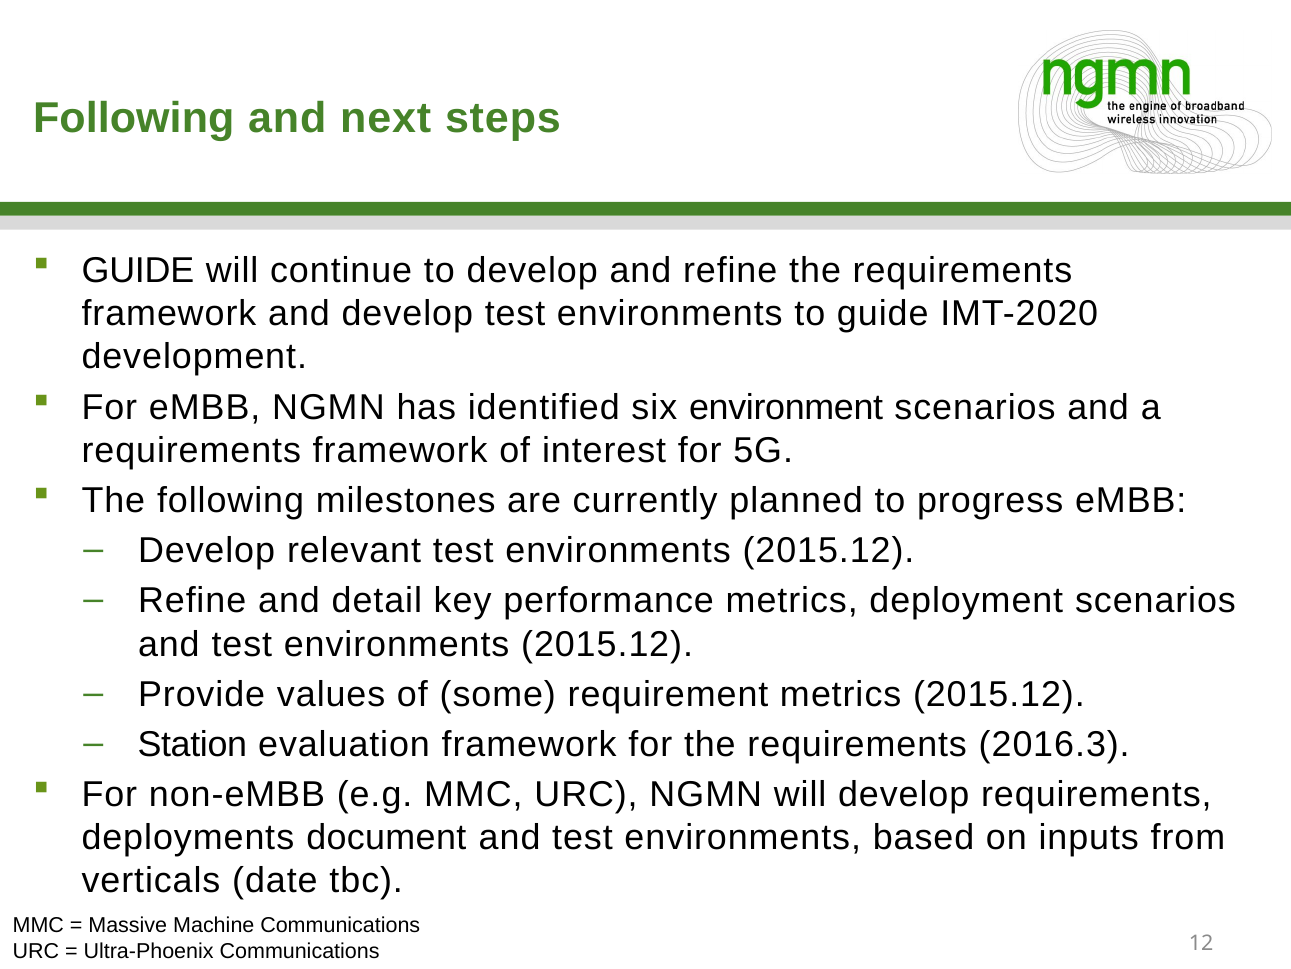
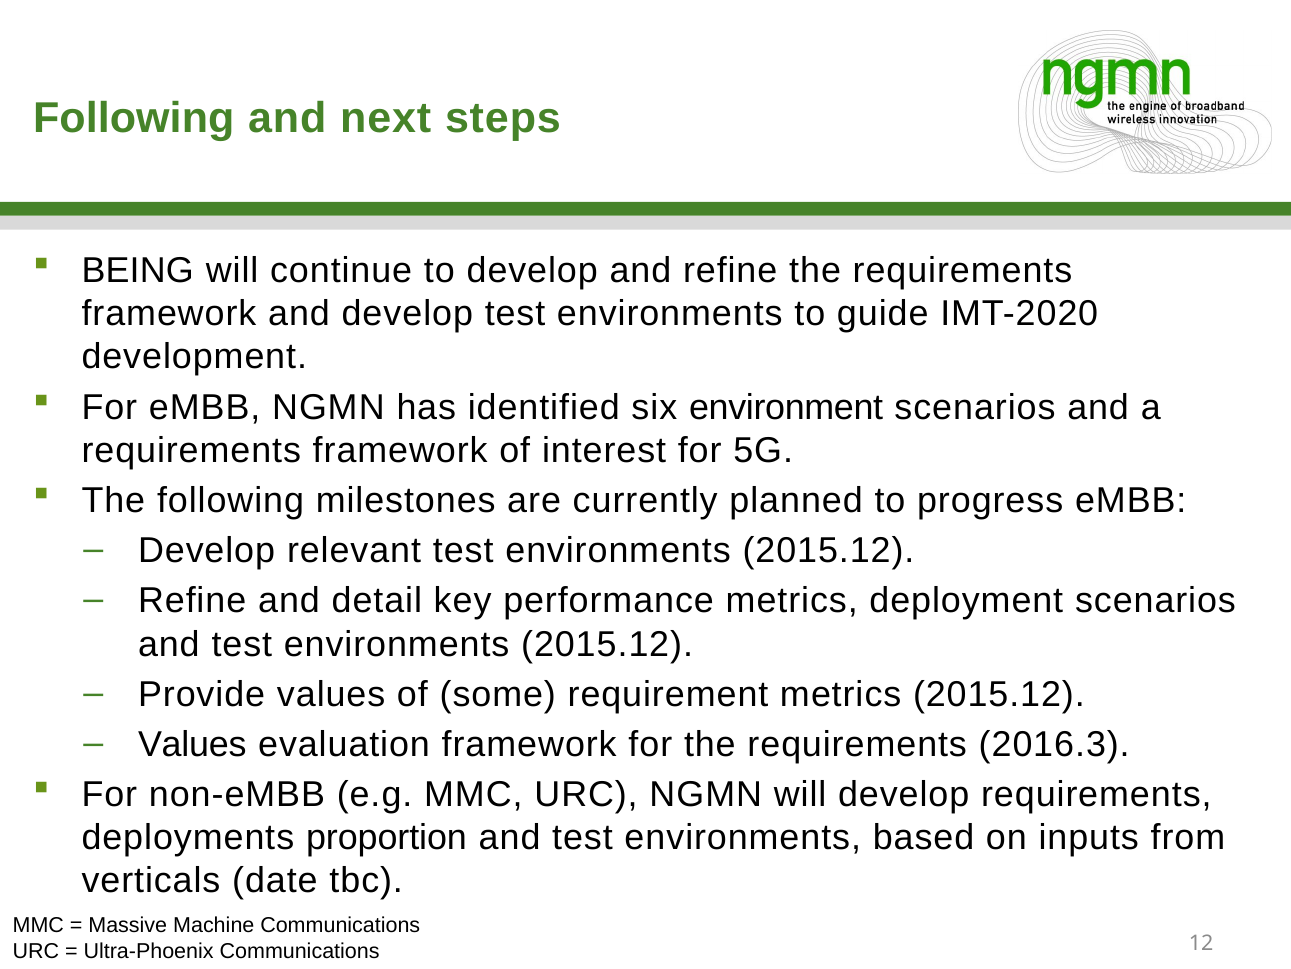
GUIDE at (138, 271): GUIDE -> BEING
Station at (192, 744): Station -> Values
document: document -> proportion
